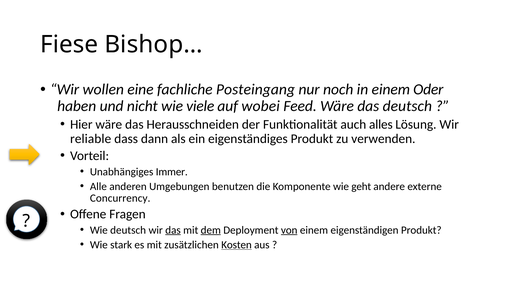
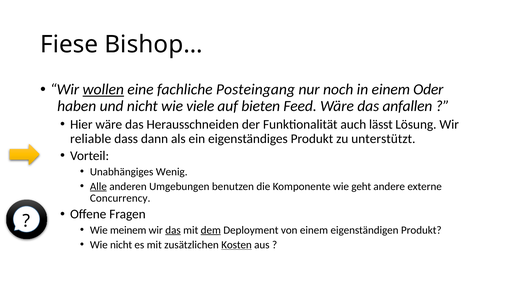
wollen underline: none -> present
wobei: wobei -> bieten
das deutsch: deutsch -> anfallen
alles: alles -> lässt
verwenden: verwenden -> unterstützt
Immer: Immer -> Wenig
Alle underline: none -> present
Wie deutsch: deutsch -> meinem
von underline: present -> none
Wie stark: stark -> nicht
